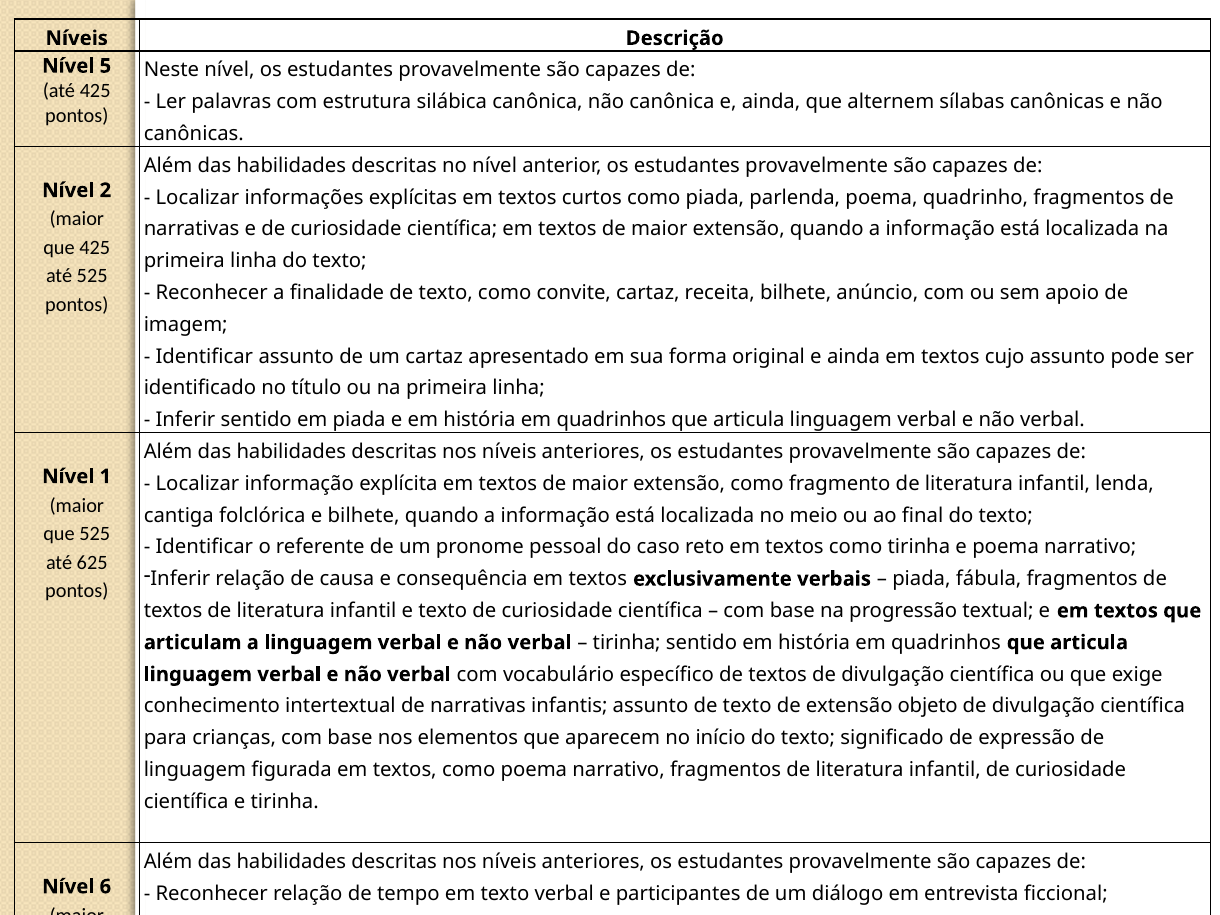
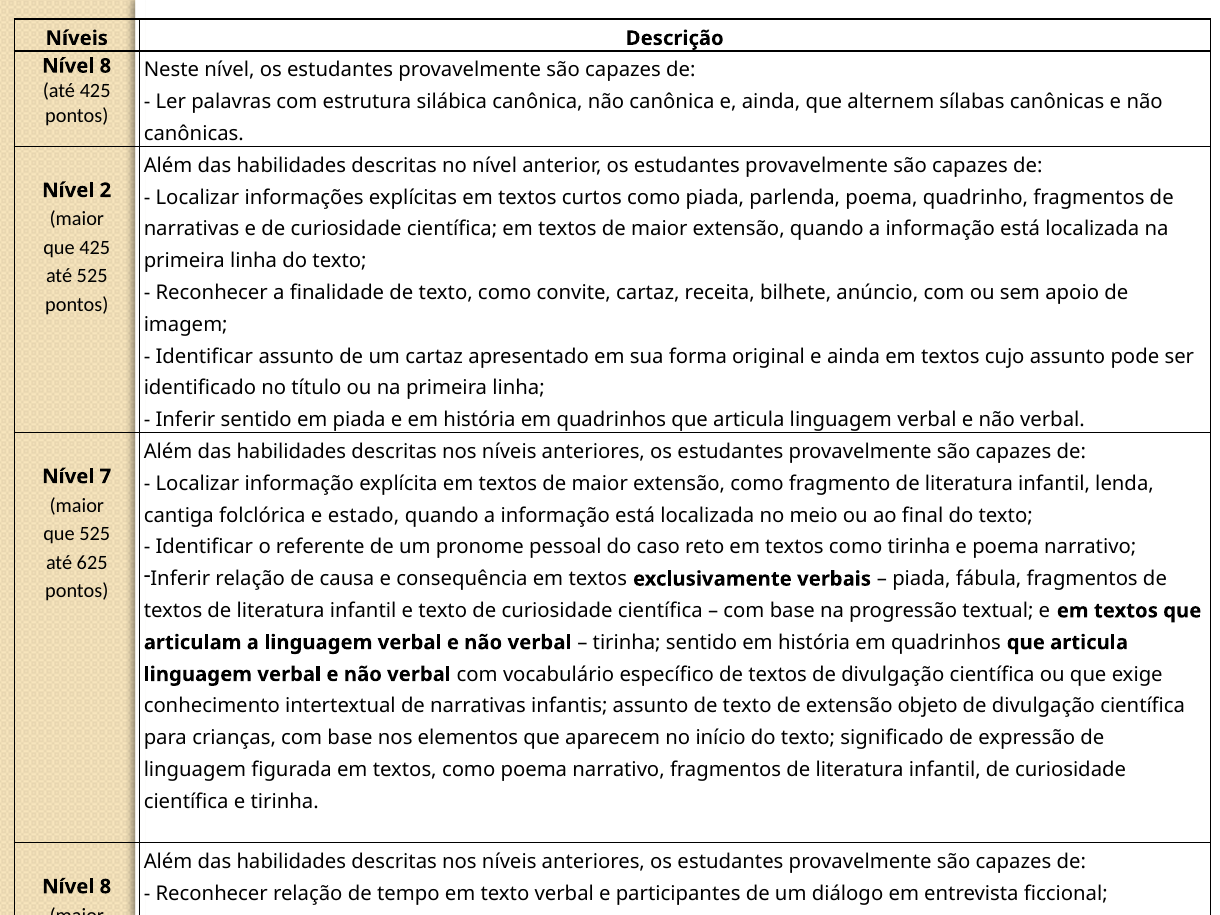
5 at (105, 66): 5 -> 8
1: 1 -> 7
e bilhete: bilhete -> estado
6 at (105, 887): 6 -> 8
